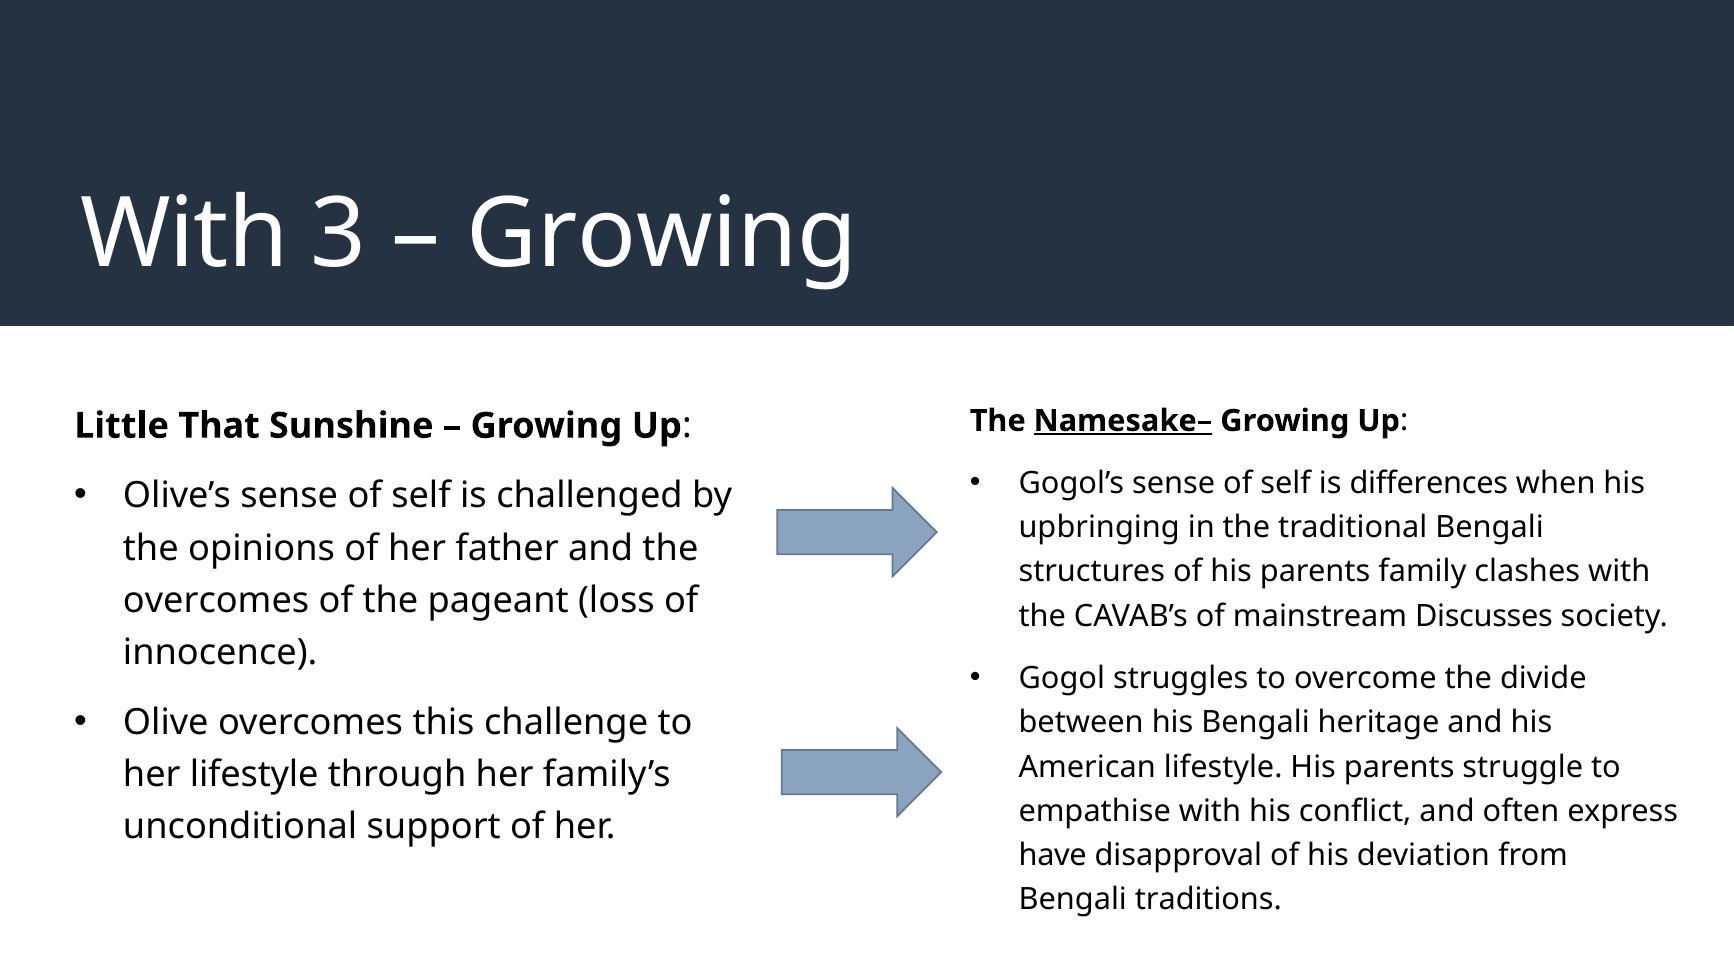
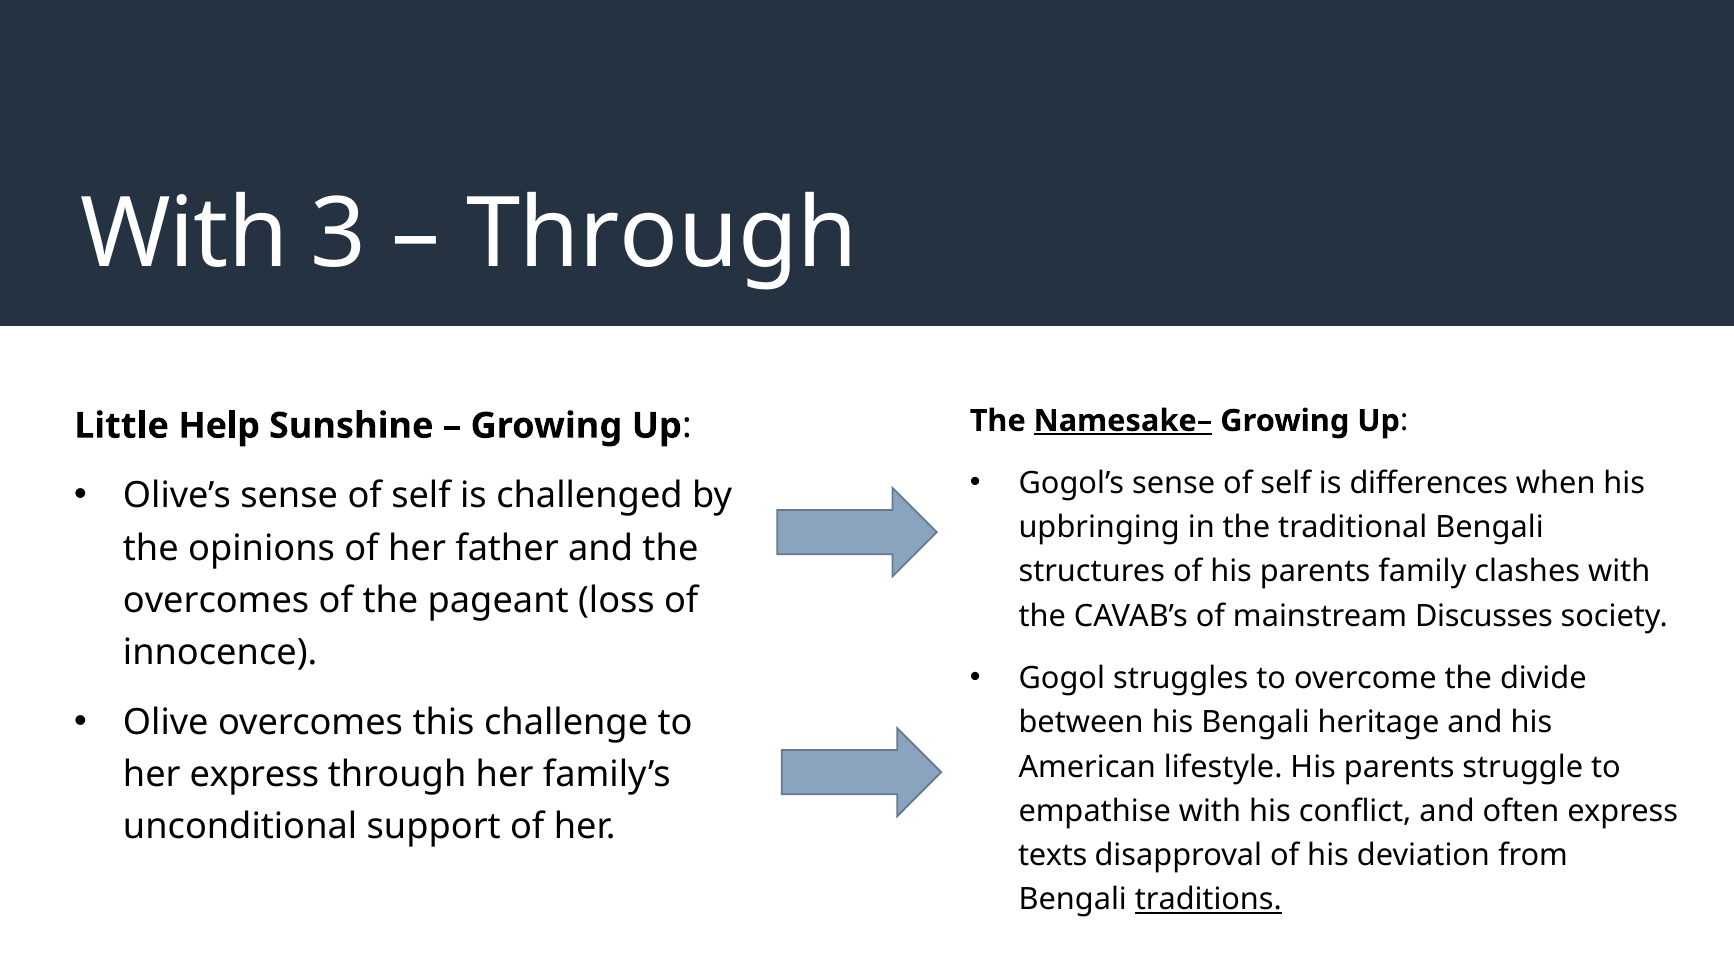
Growing at (662, 234): Growing -> Through
That: That -> Help
her lifestyle: lifestyle -> express
have: have -> texts
traditions underline: none -> present
